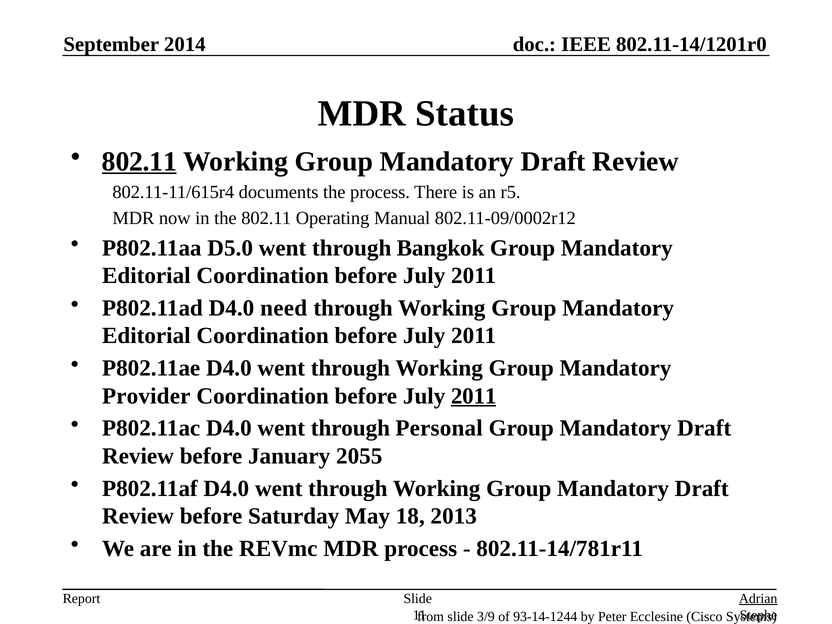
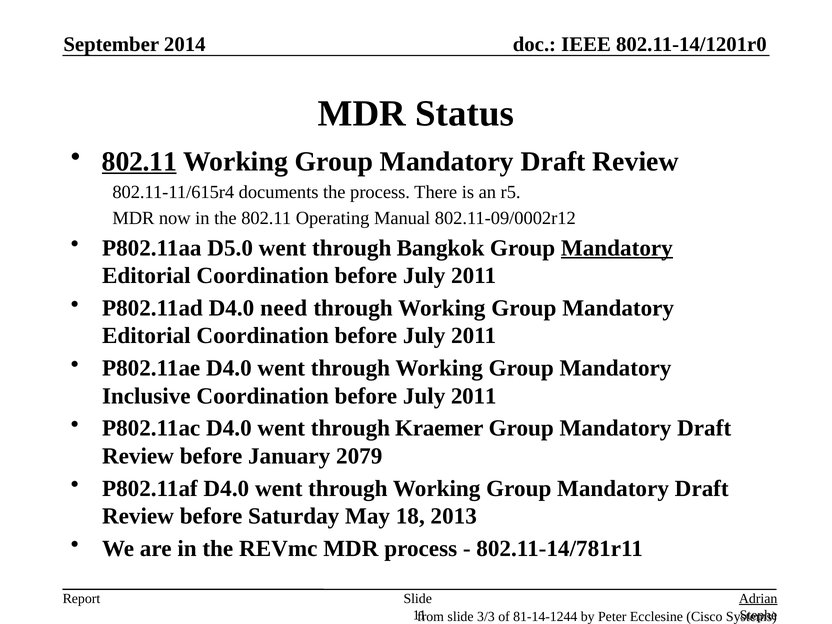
Mandatory at (617, 248) underline: none -> present
Provider: Provider -> Inclusive
2011 at (474, 396) underline: present -> none
Personal: Personal -> Kraemer
2055: 2055 -> 2079
3/9: 3/9 -> 3/3
93-14-1244: 93-14-1244 -> 81-14-1244
